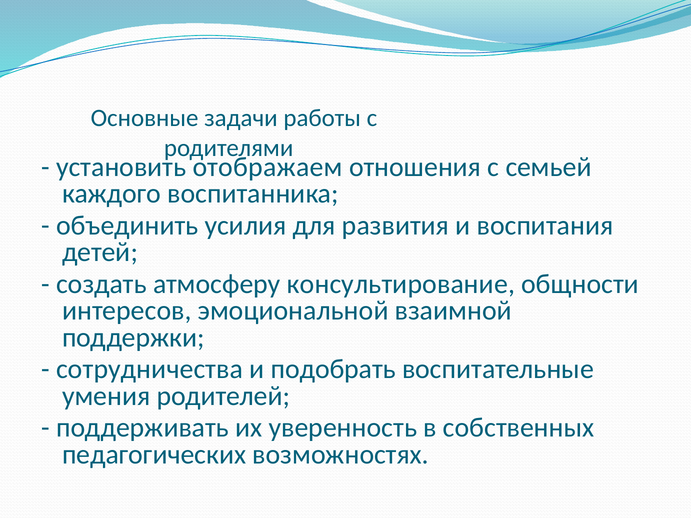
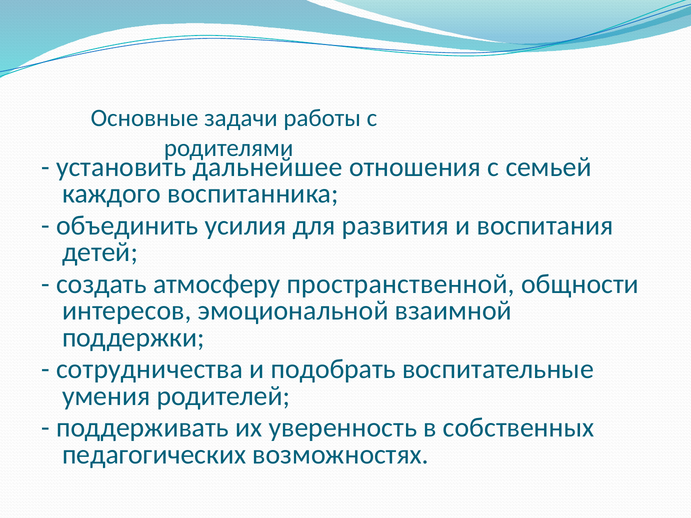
отображаем: отображаем -> дальнейшее
консультирование: консультирование -> пространственной
